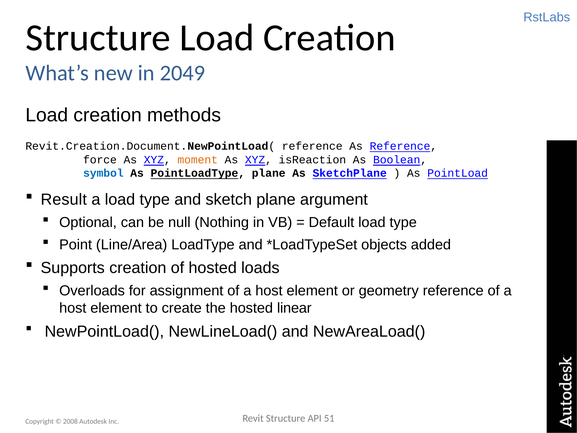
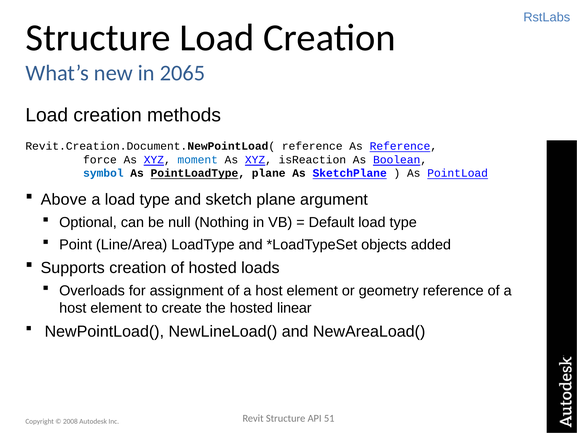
2049: 2049 -> 2065
moment colour: orange -> blue
Result: Result -> Above
